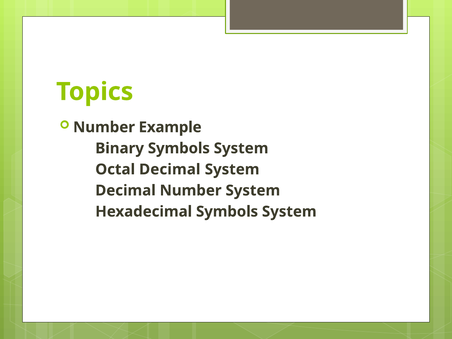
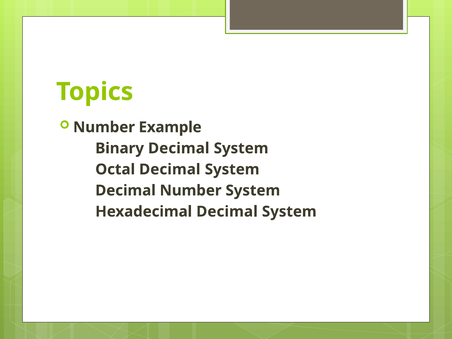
Binary Symbols: Symbols -> Decimal
Hexadecimal Symbols: Symbols -> Decimal
